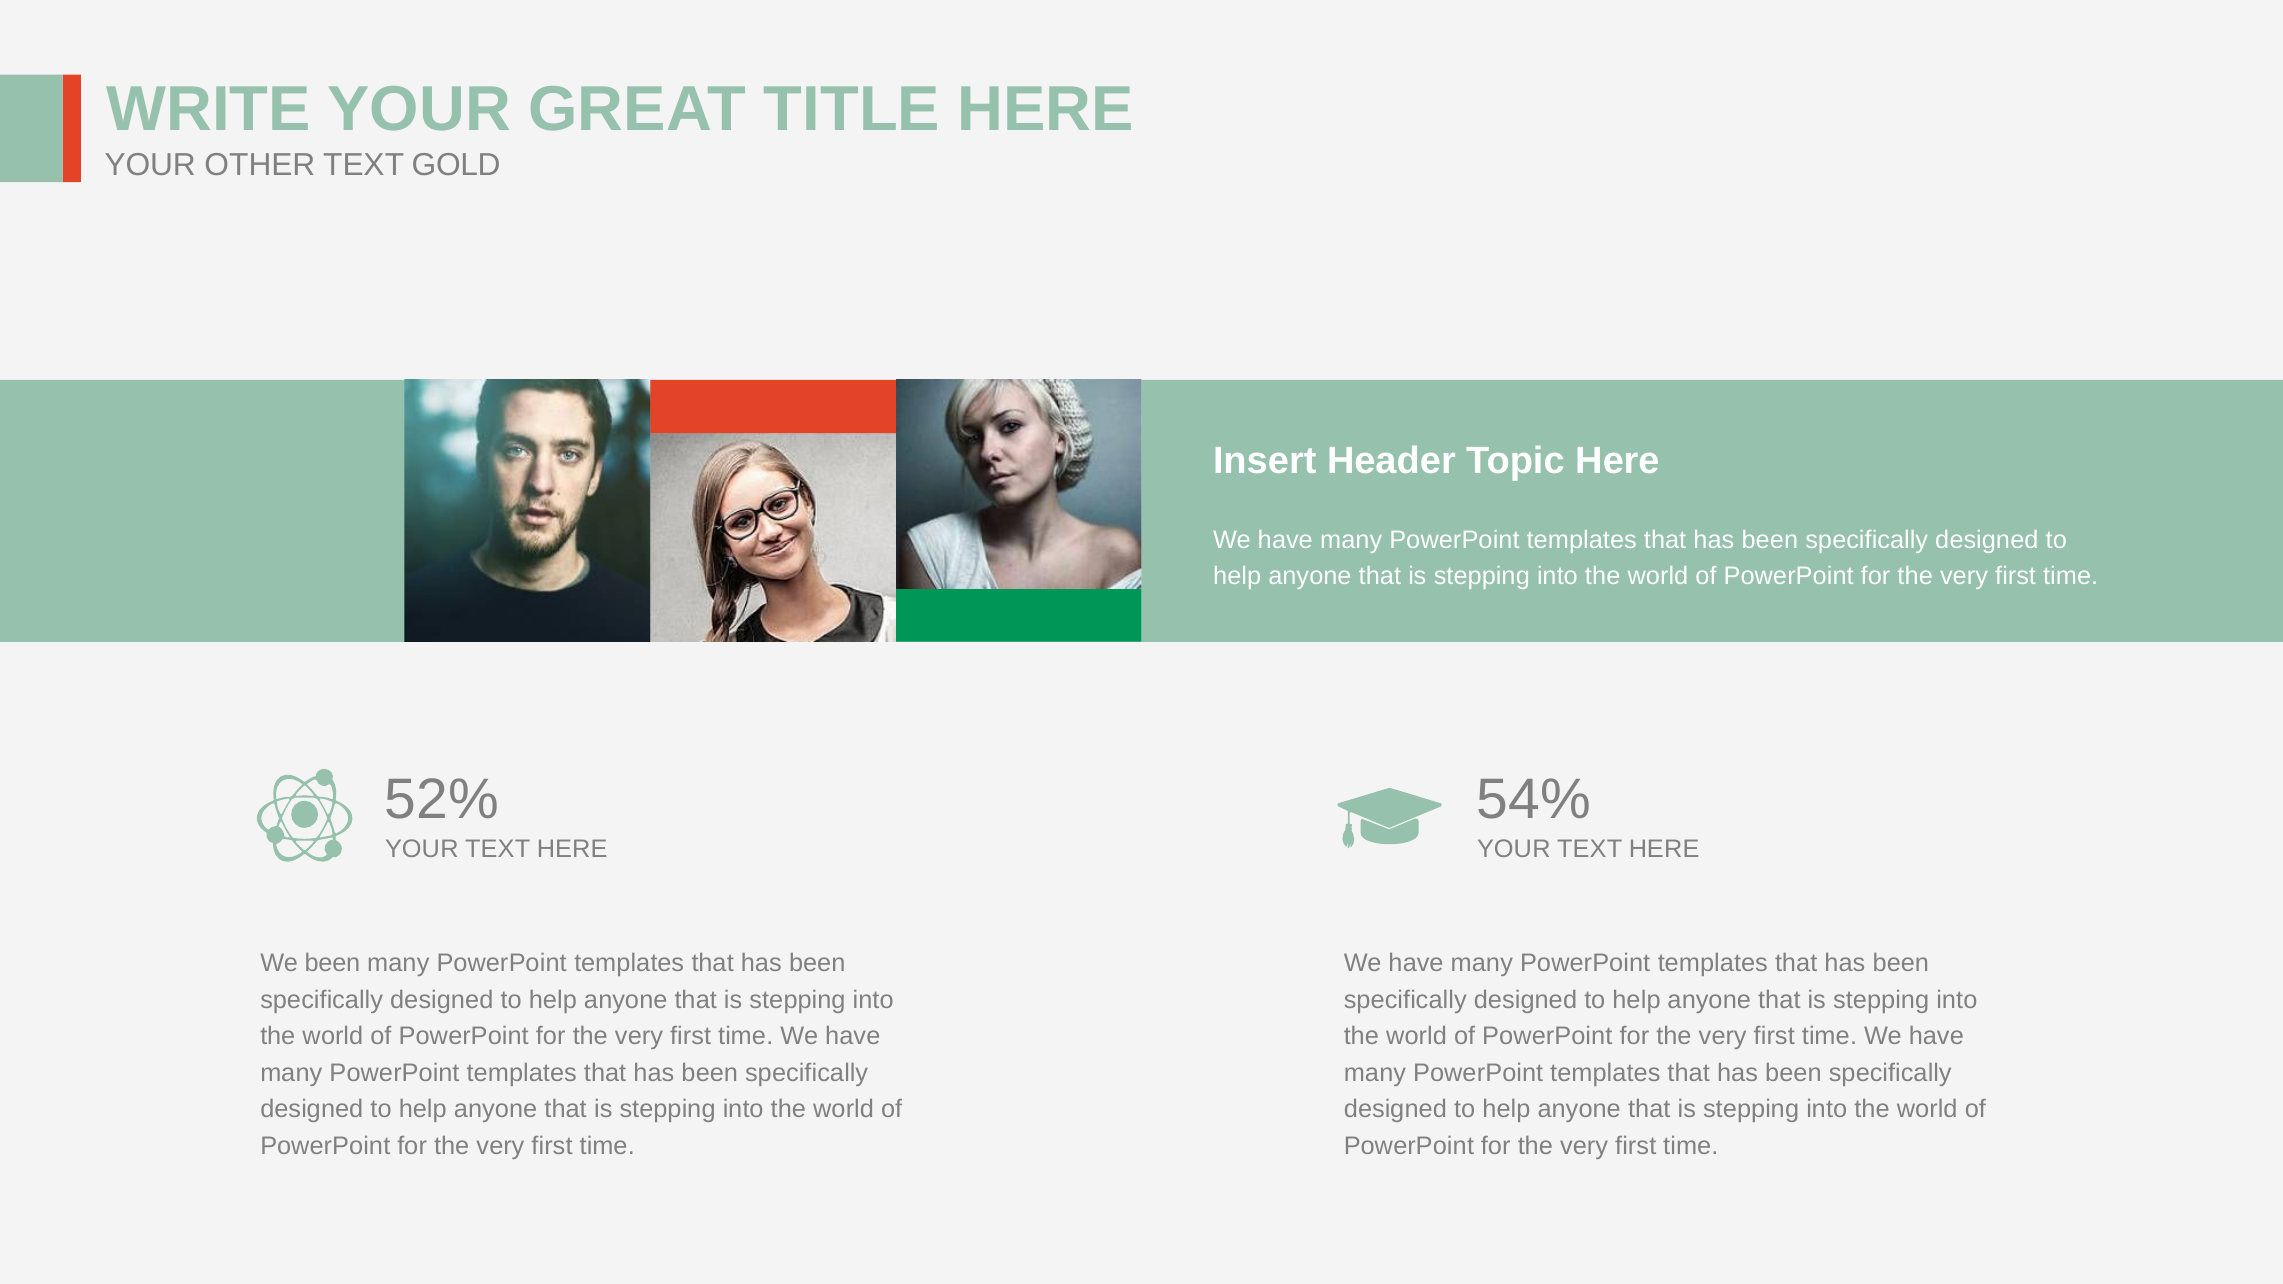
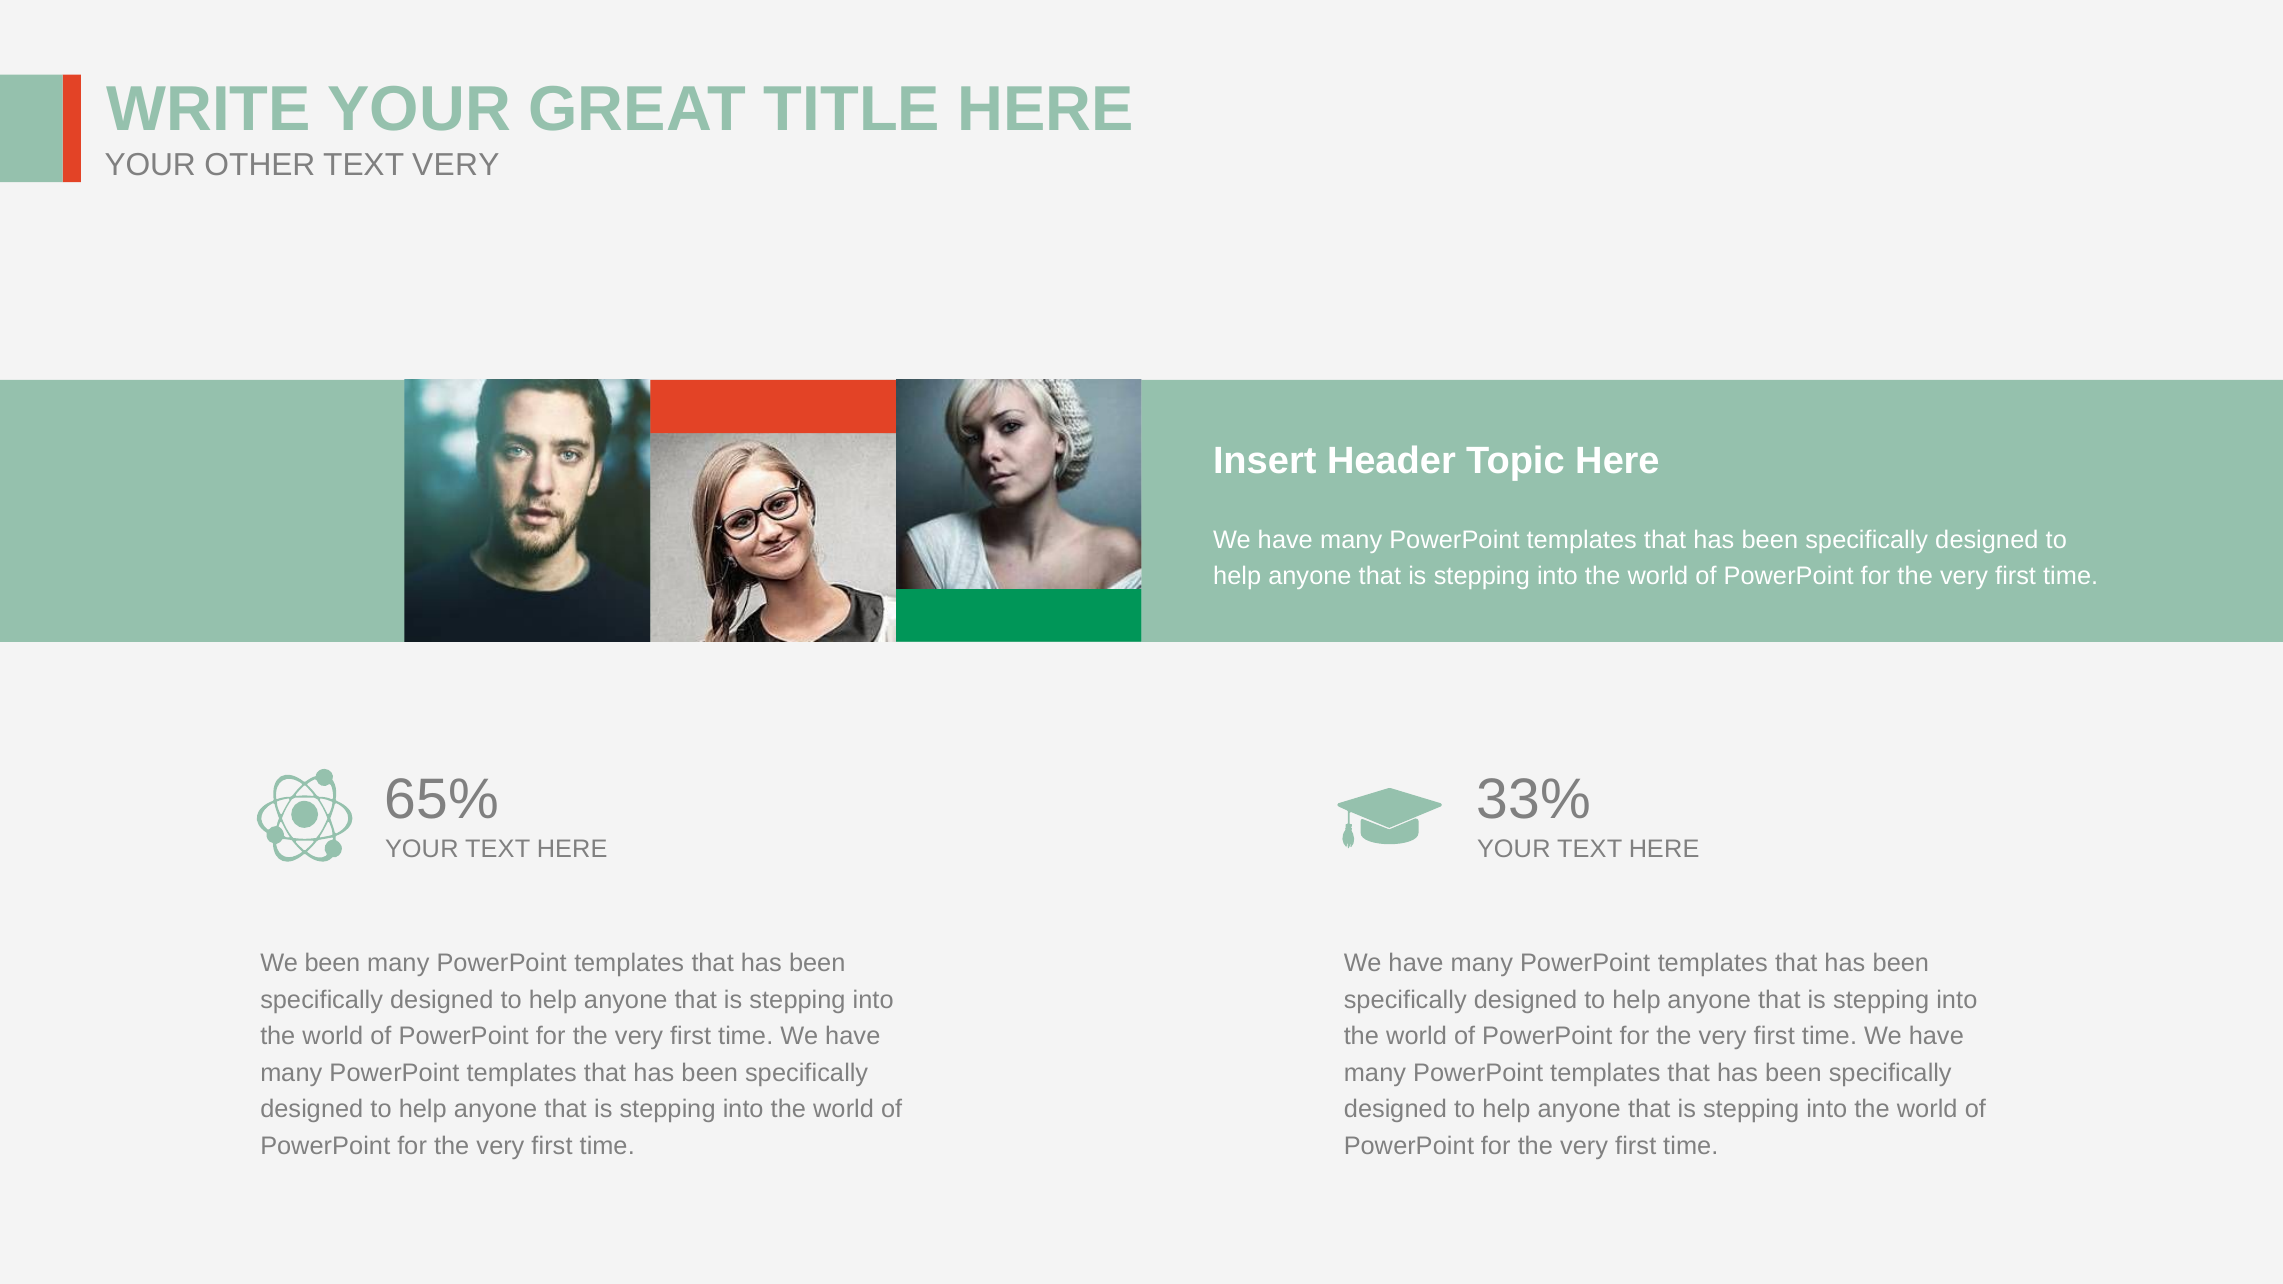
TEXT GOLD: GOLD -> VERY
52%: 52% -> 65%
54%: 54% -> 33%
